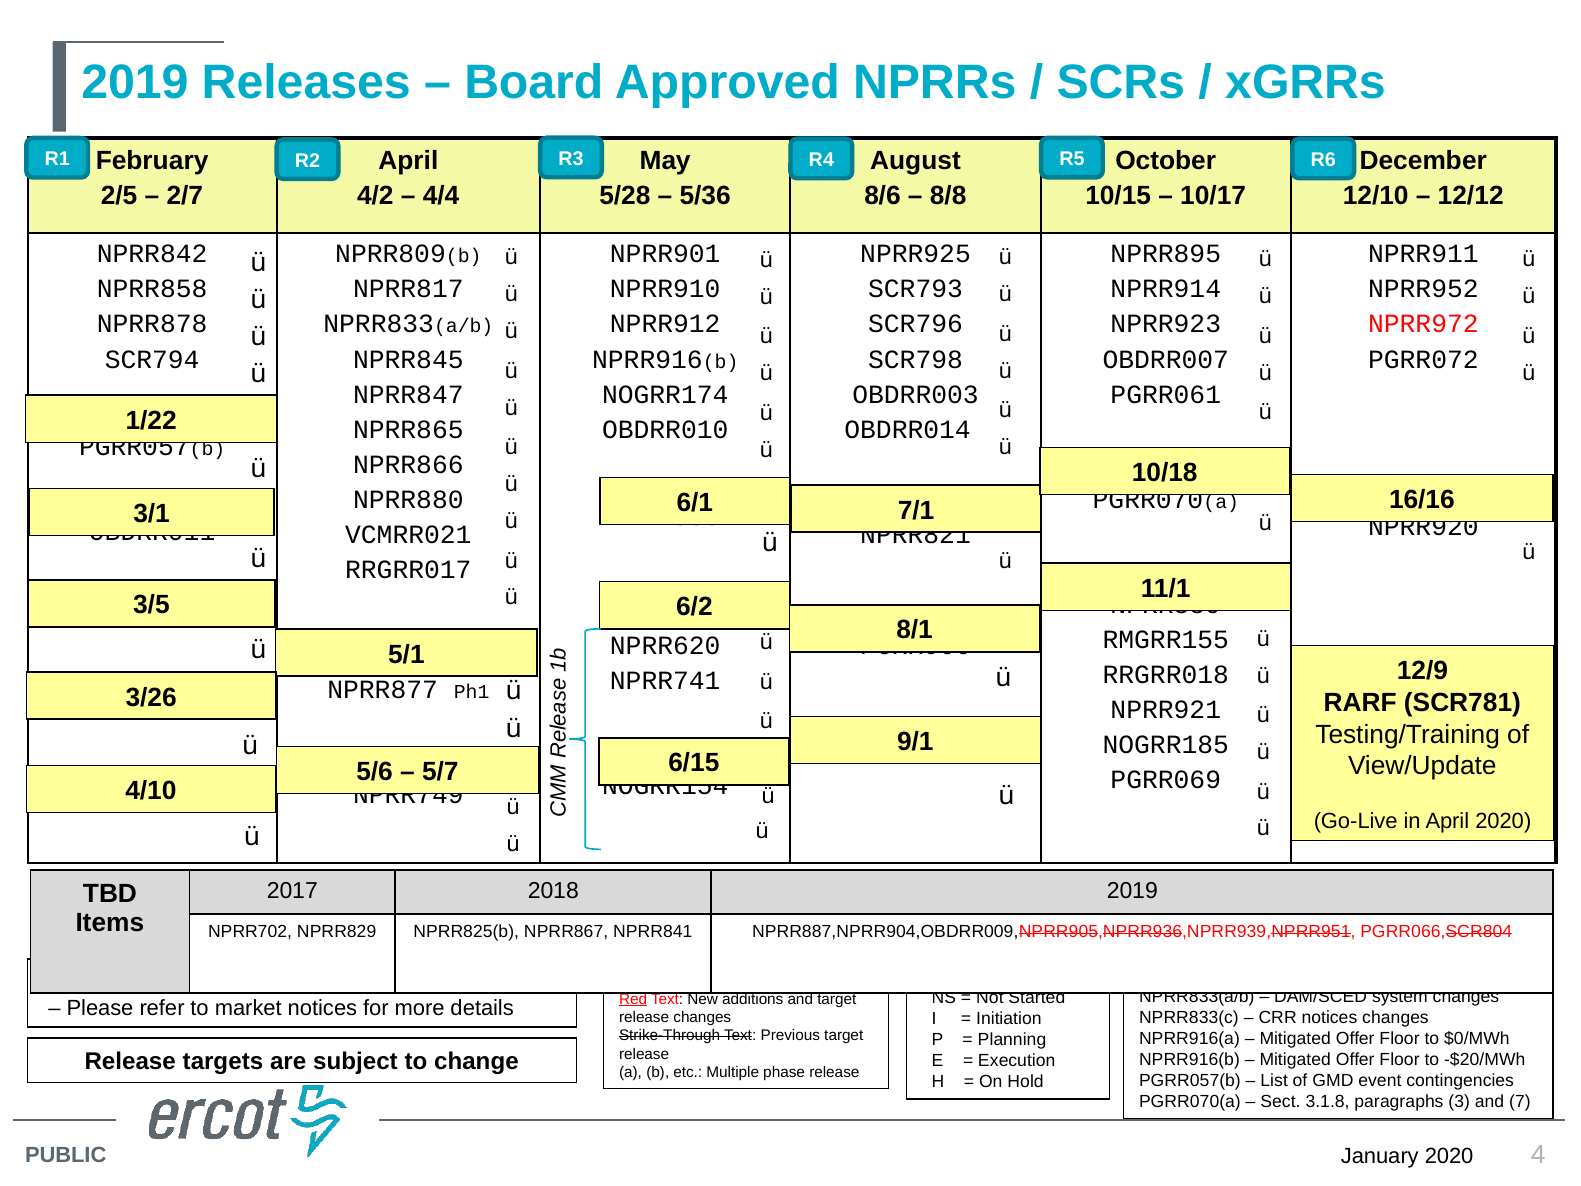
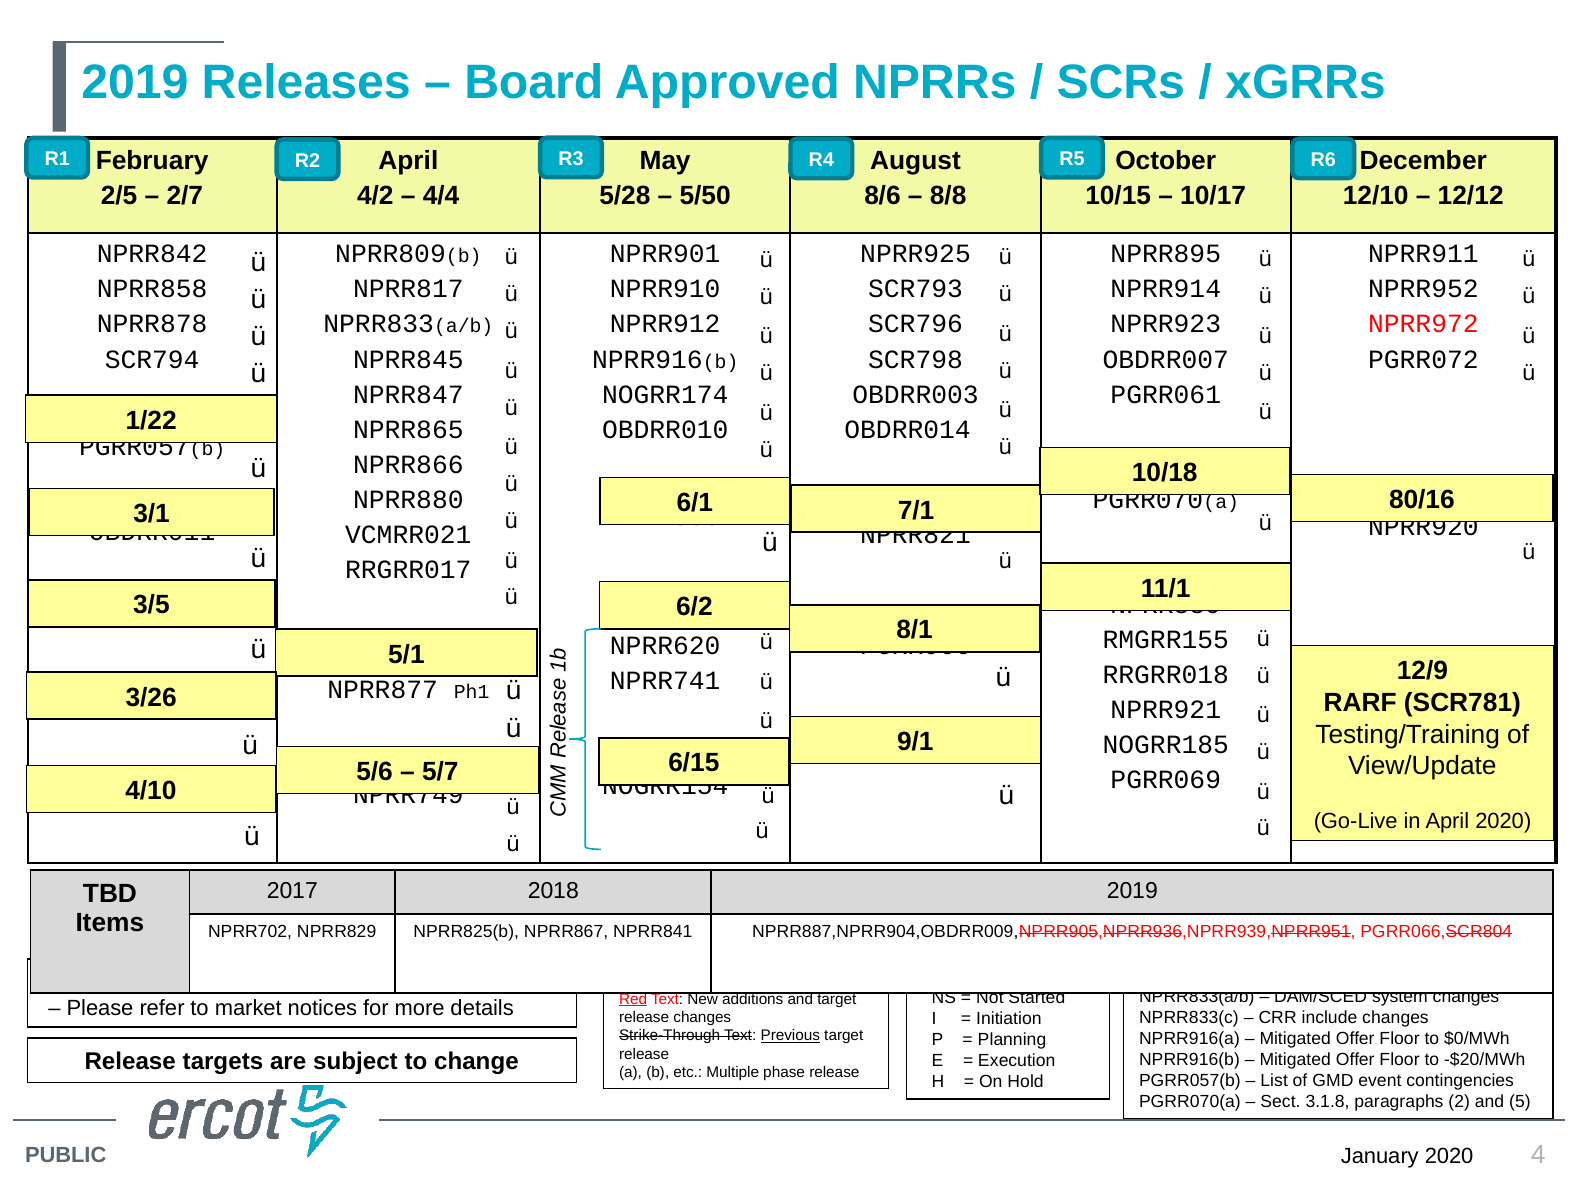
5/36: 5/36 -> 5/50
16/16: 16/16 -> 80/16
CRR notices: notices -> include
Previous underline: none -> present
3: 3 -> 2
7: 7 -> 5
